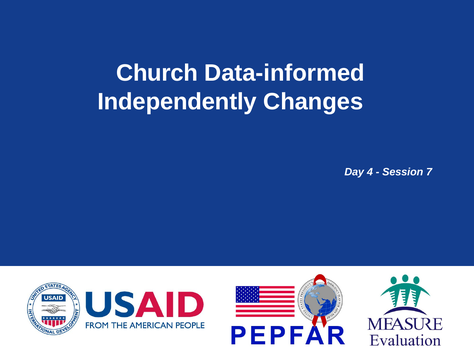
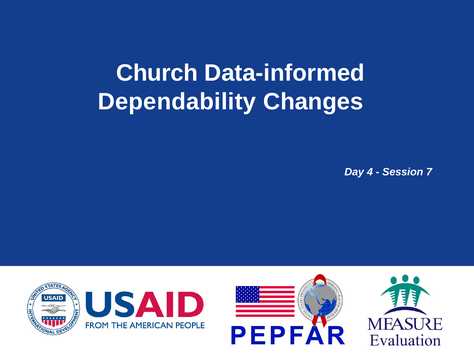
Independently: Independently -> Dependability
